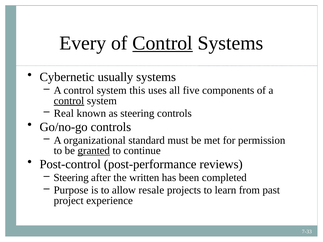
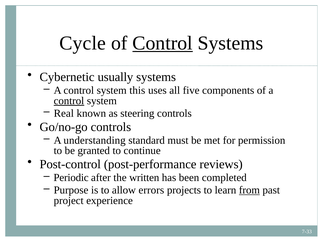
Every: Every -> Cycle
organizational: organizational -> understanding
granted underline: present -> none
Steering at (71, 178): Steering -> Periodic
resale: resale -> errors
from underline: none -> present
